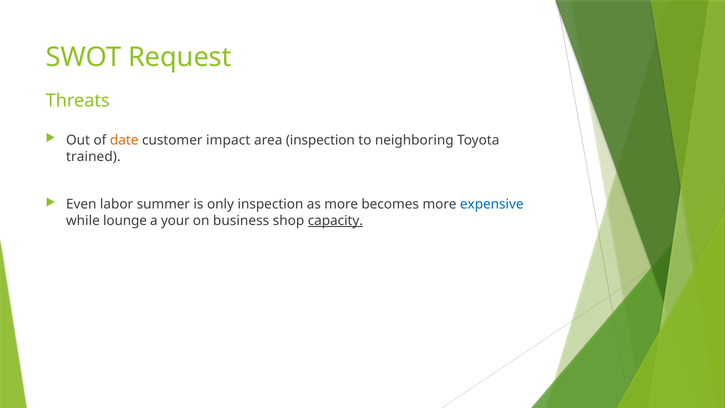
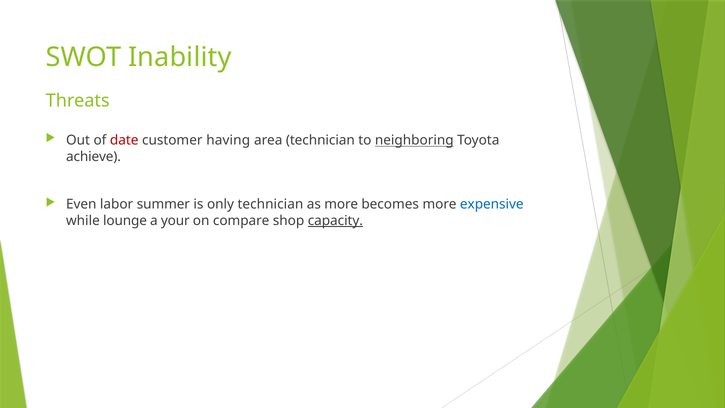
Request: Request -> Inability
date colour: orange -> red
impact: impact -> having
area inspection: inspection -> technician
neighboring underline: none -> present
trained: trained -> achieve
only inspection: inspection -> technician
business: business -> compare
